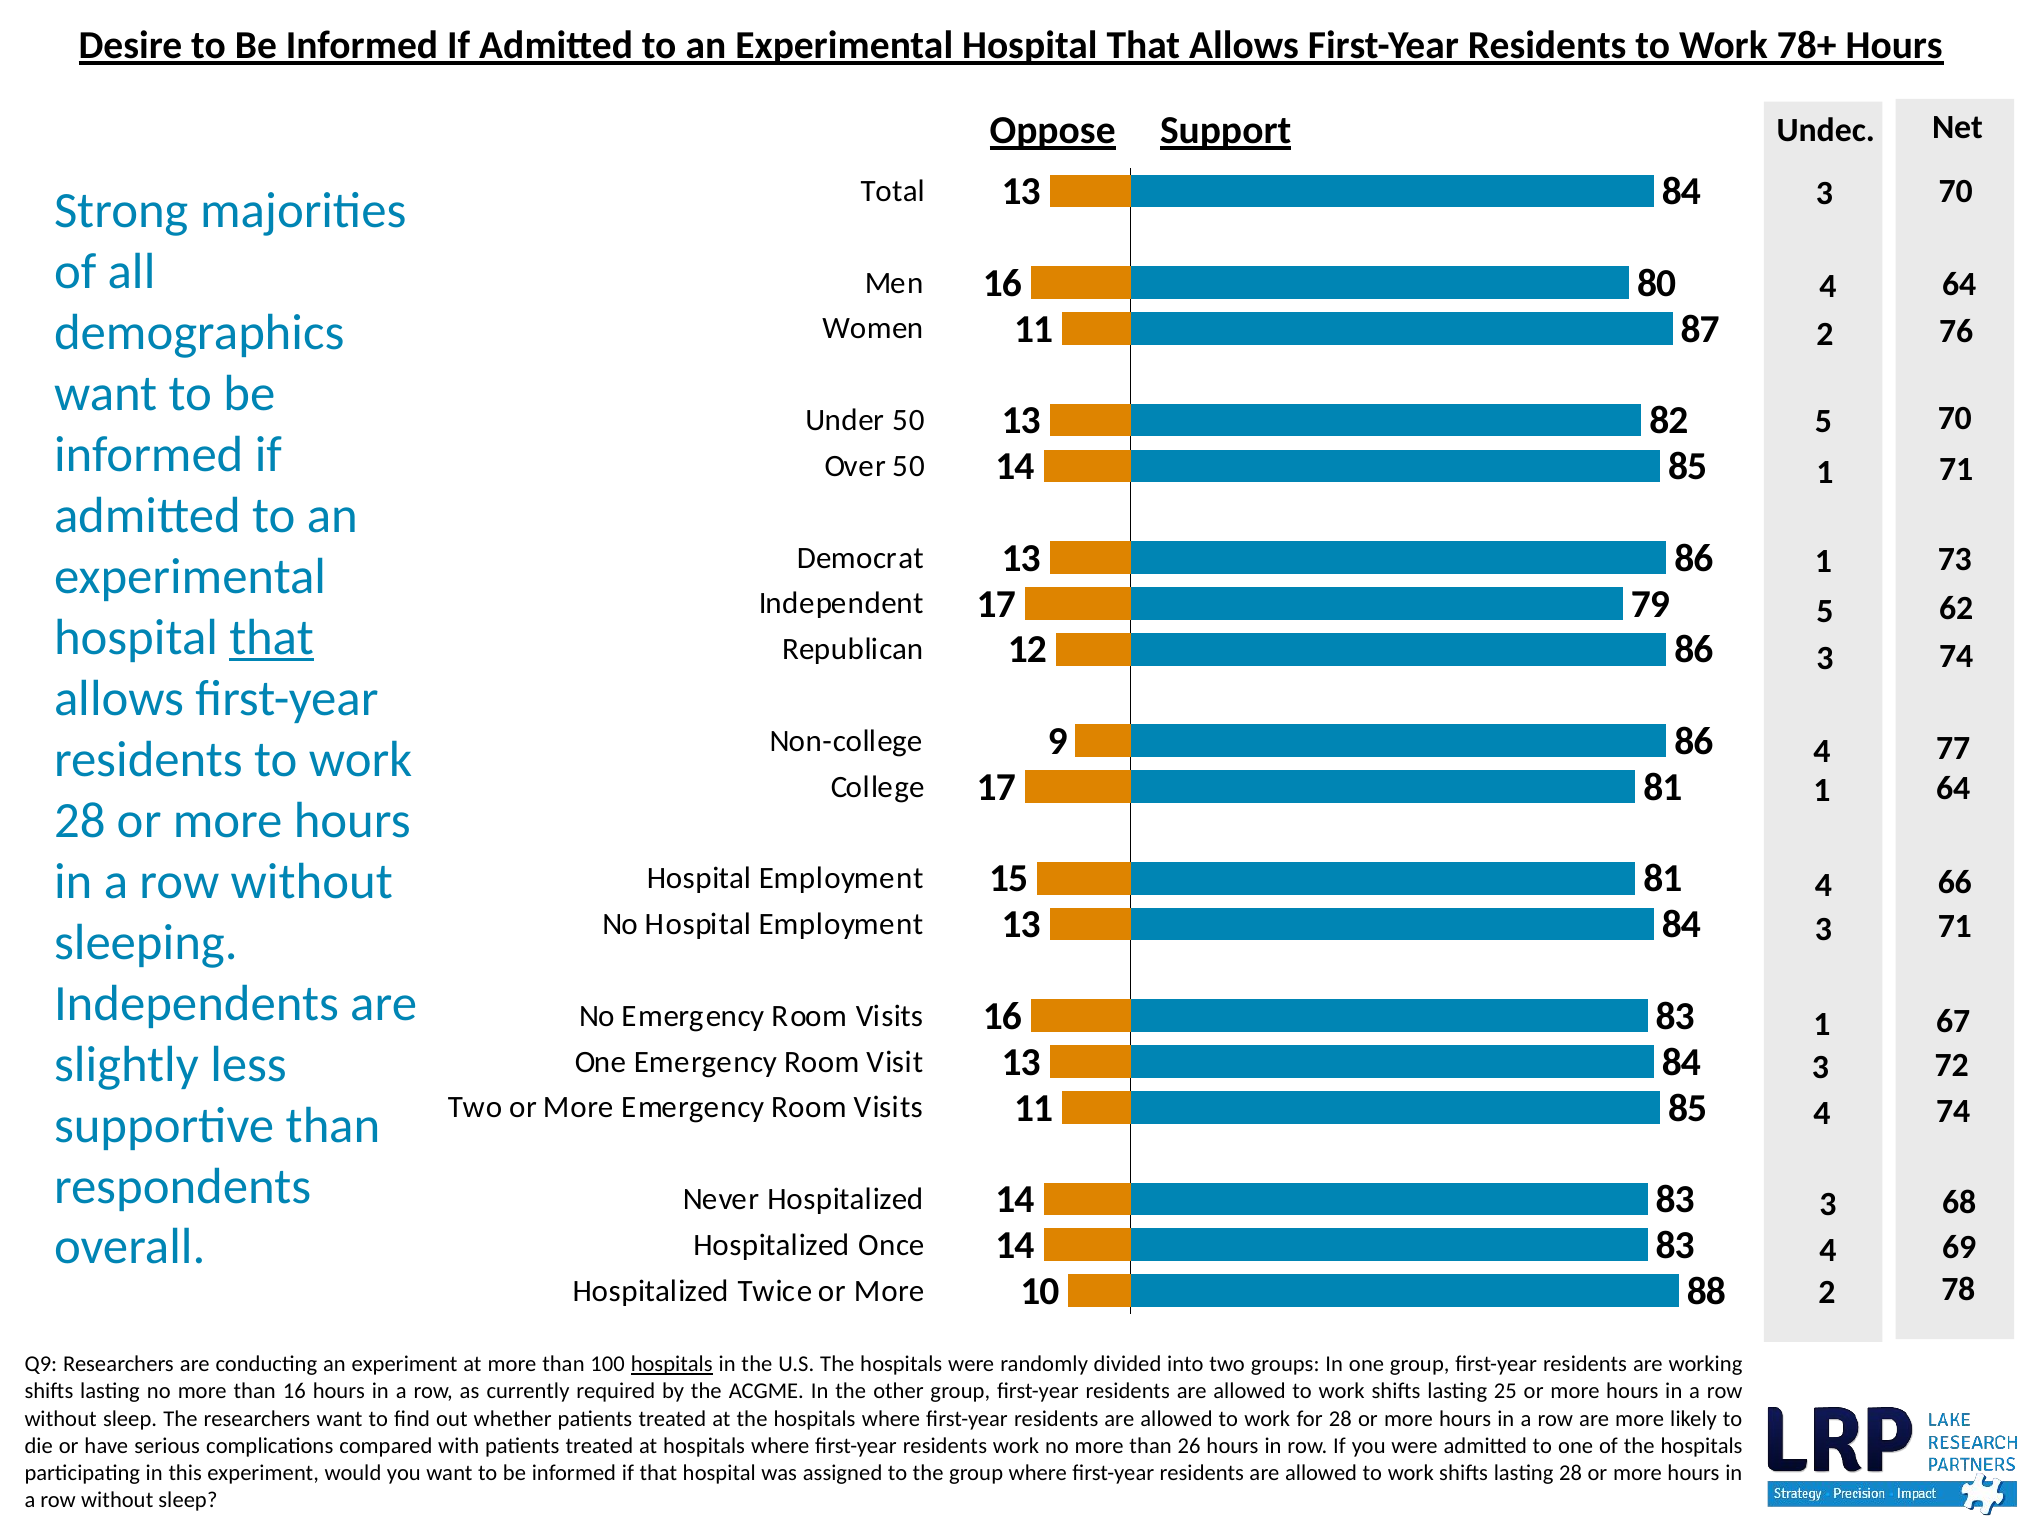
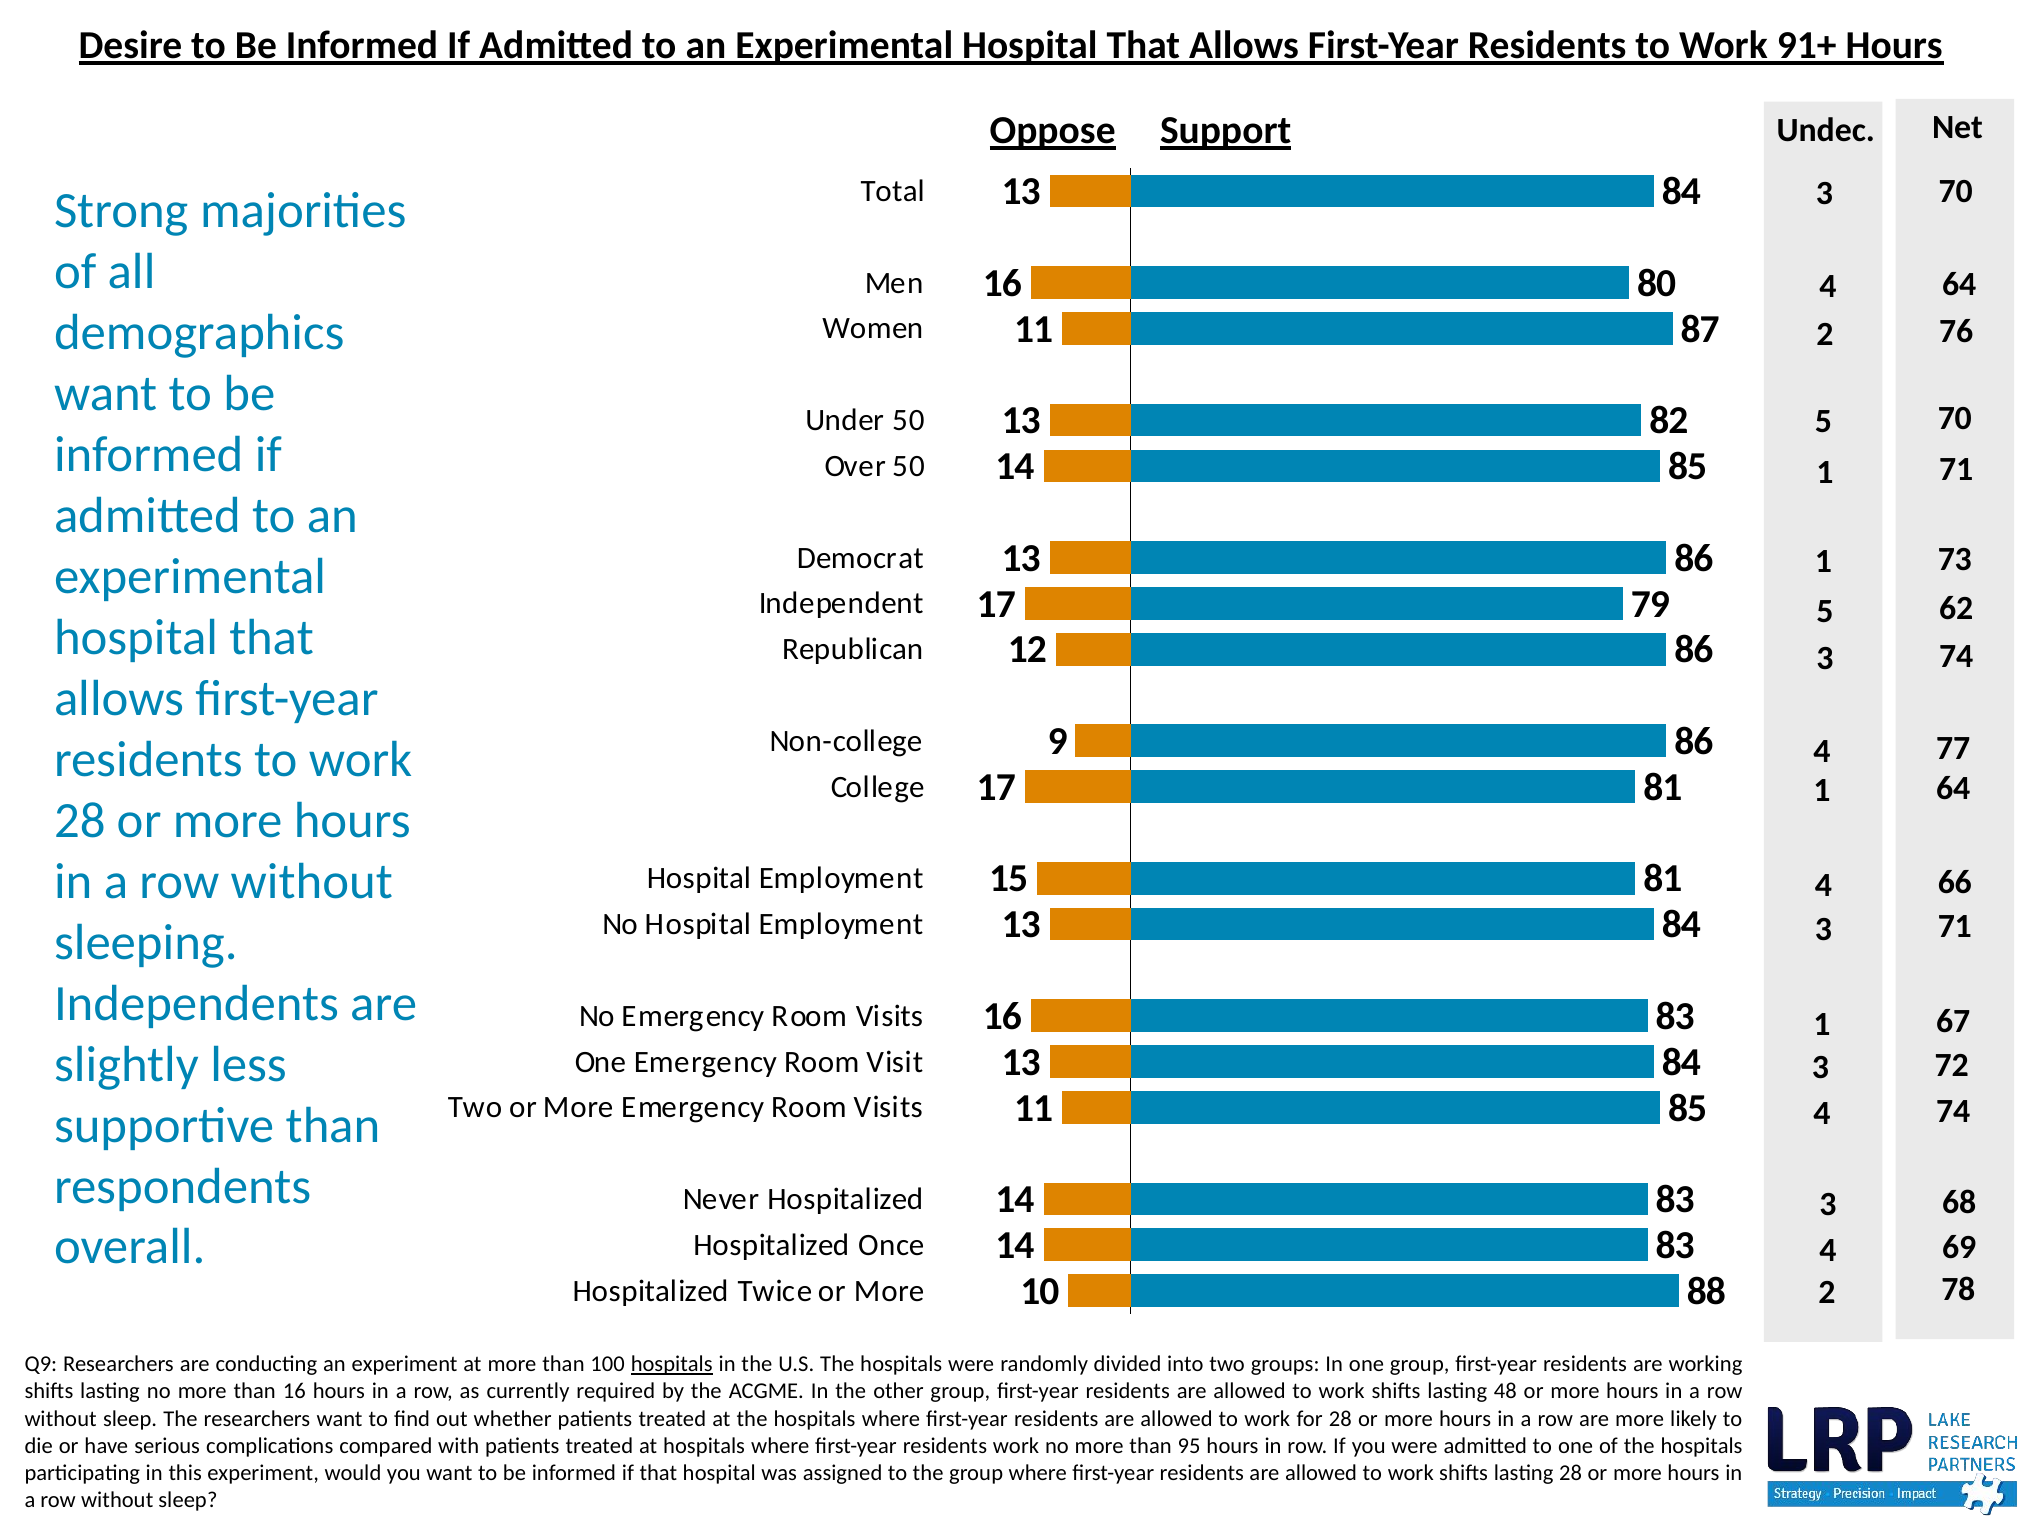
78+: 78+ -> 91+
that at (272, 638) underline: present -> none
25: 25 -> 48
26: 26 -> 95
